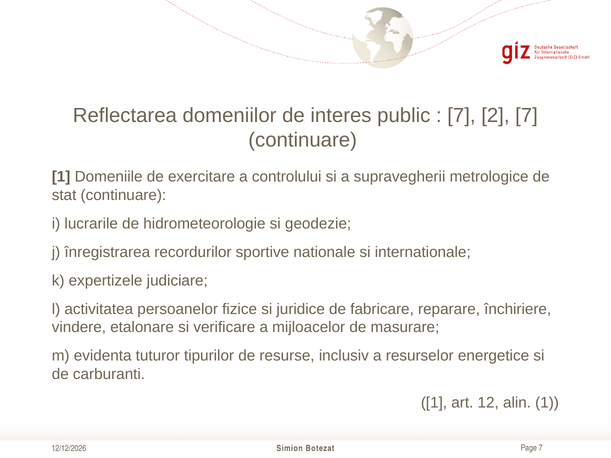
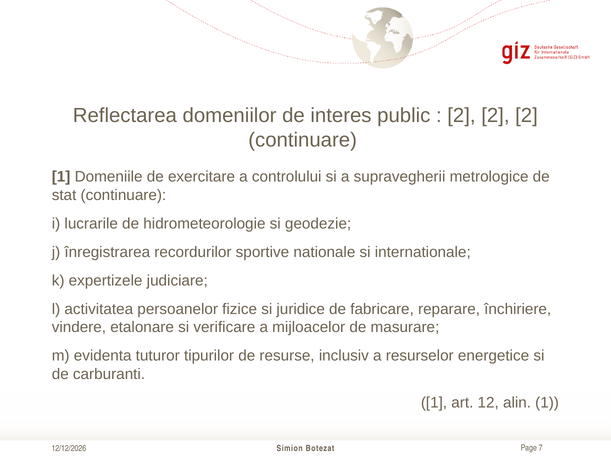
7 at (461, 116): 7 -> 2
7 at (526, 116): 7 -> 2
